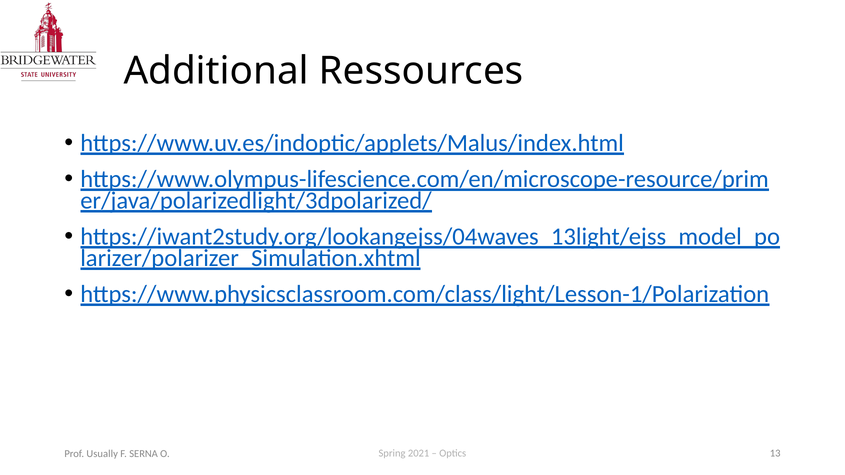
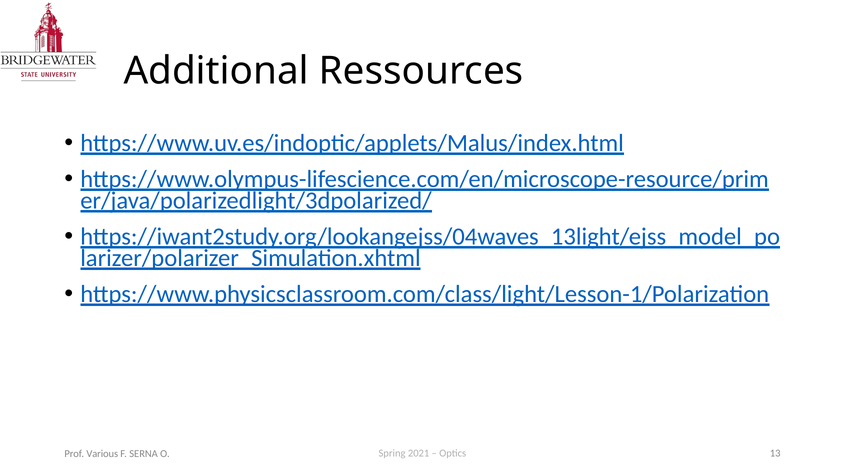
Usually: Usually -> Various
